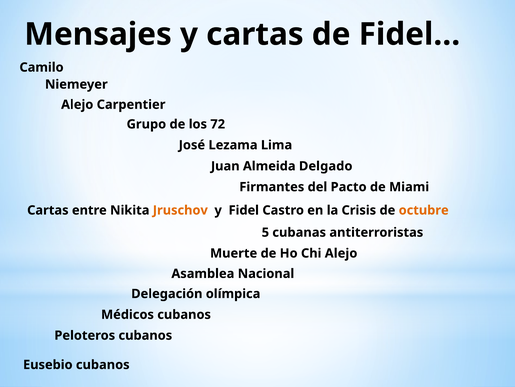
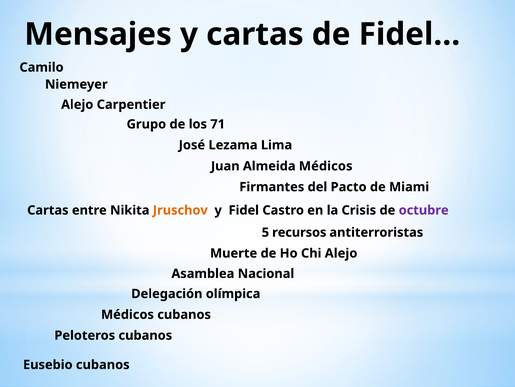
72: 72 -> 71
Almeida Delgado: Delgado -> Médicos
octubre colour: orange -> purple
cubanas: cubanas -> recursos
